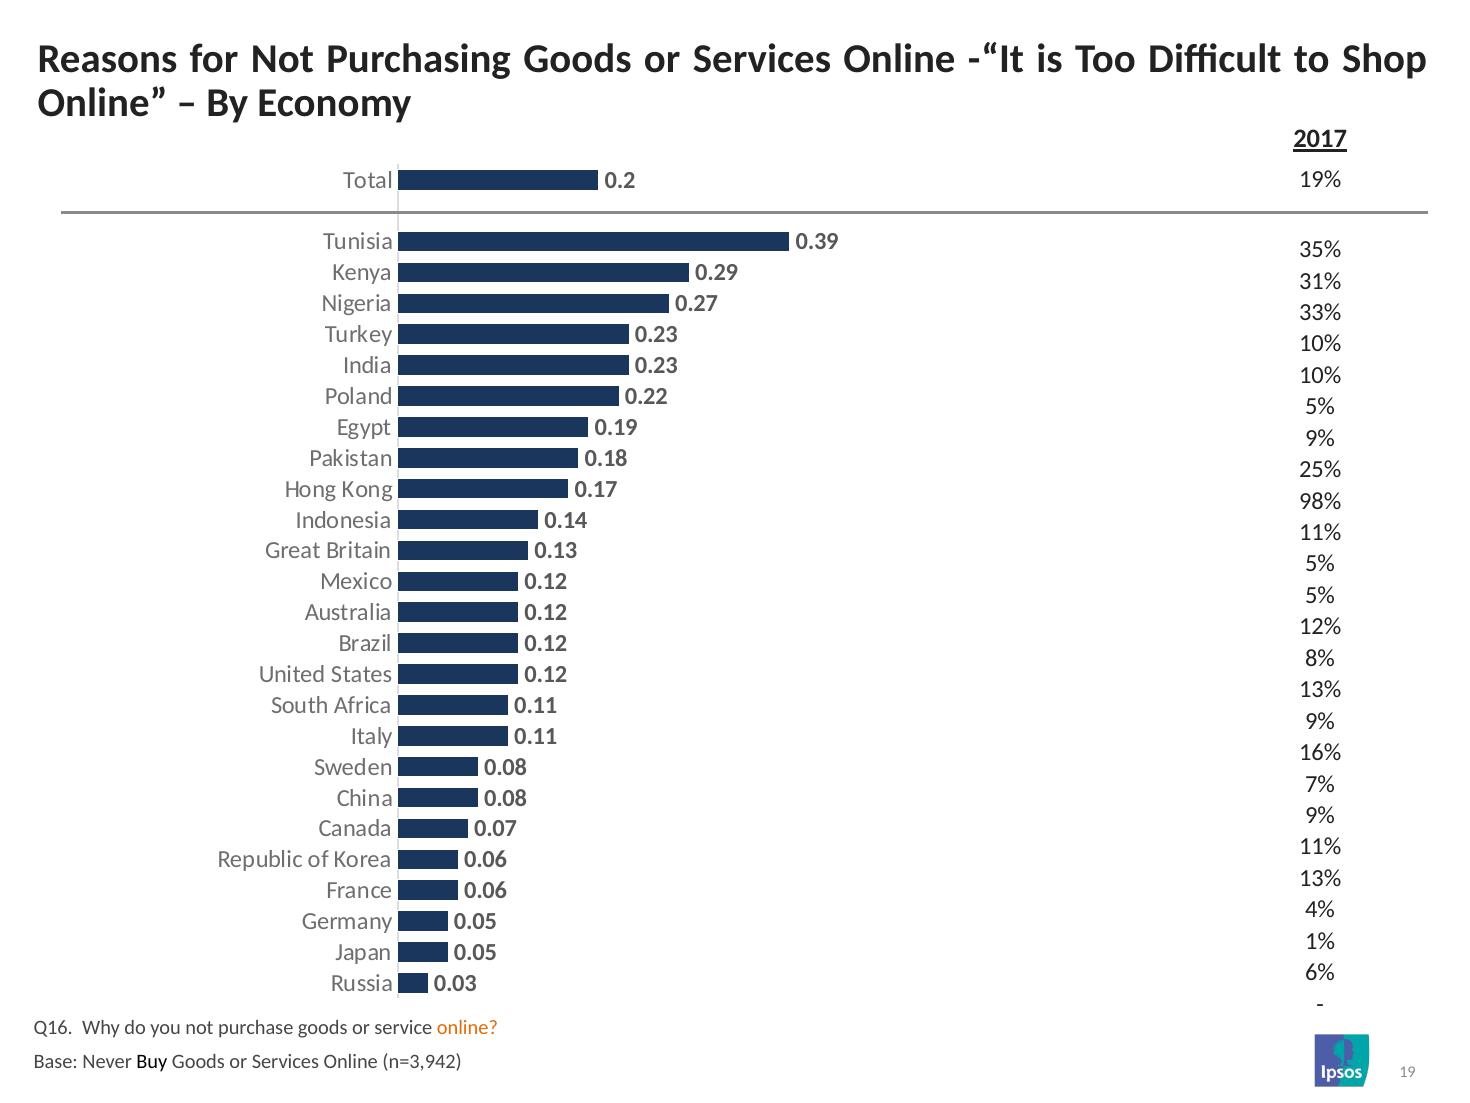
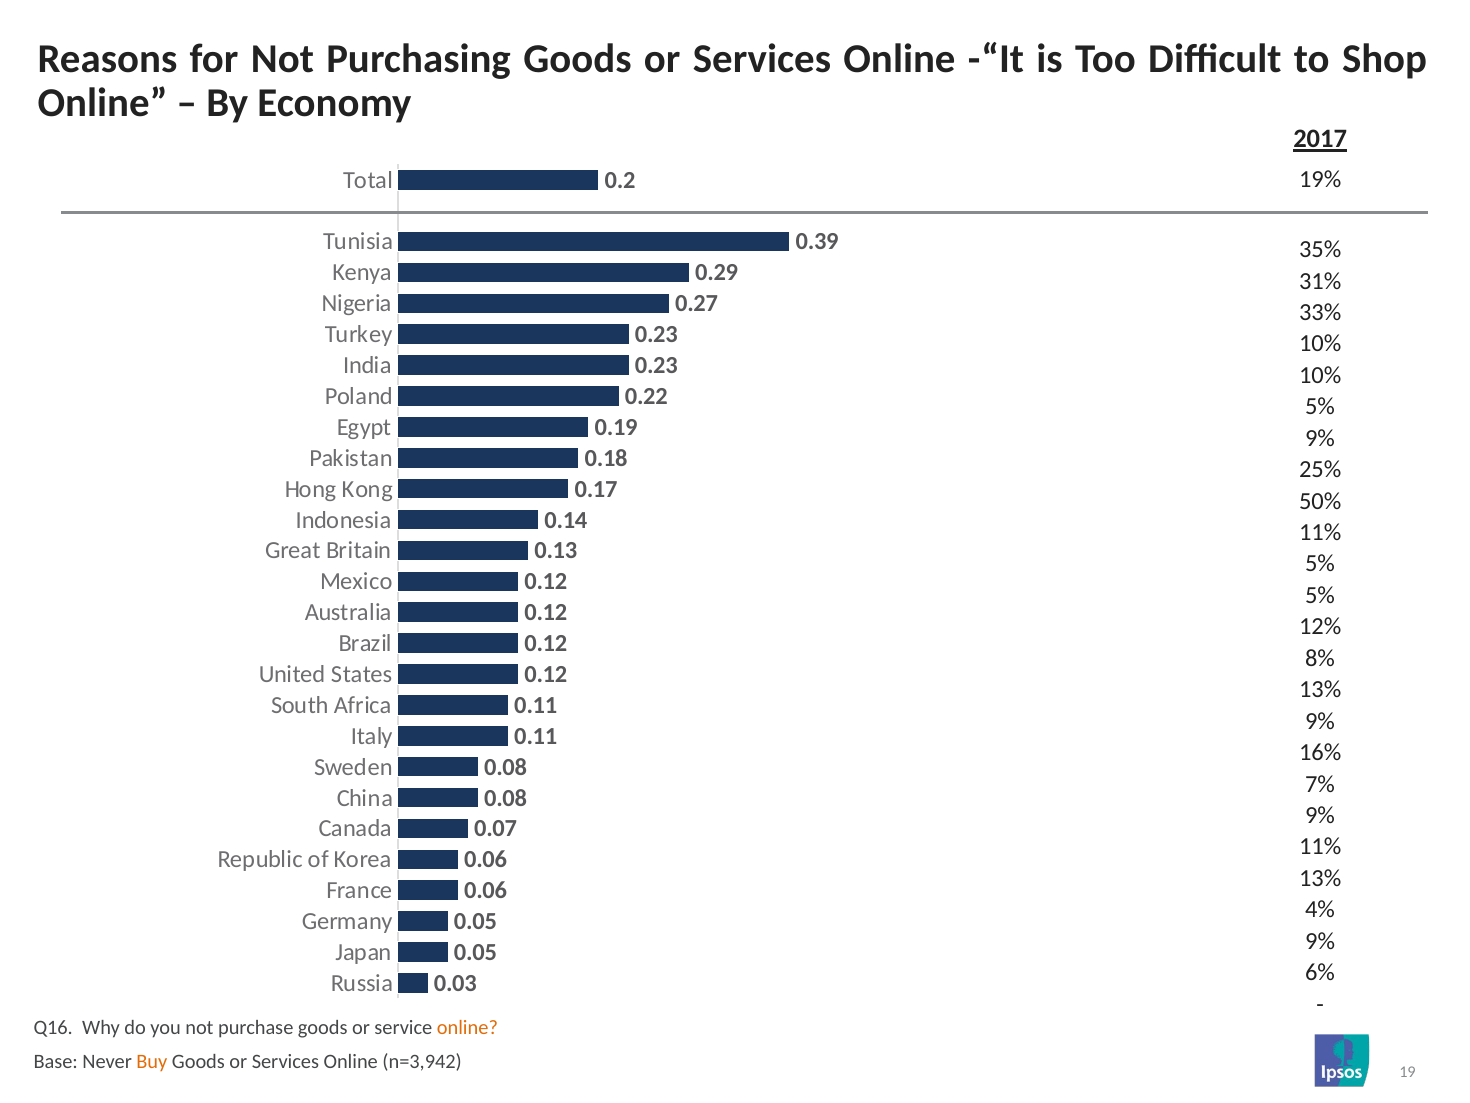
98%: 98% -> 50%
1% at (1320, 941): 1% -> 9%
Buy colour: black -> orange
